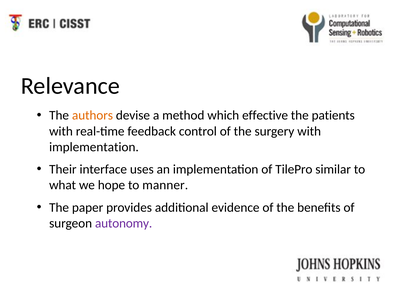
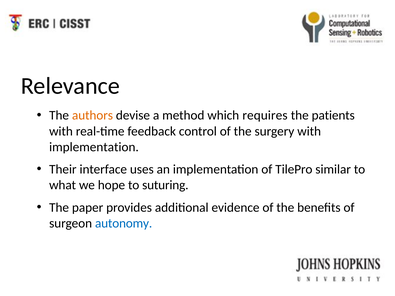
effective: effective -> requires
manner: manner -> suturing
autonomy colour: purple -> blue
